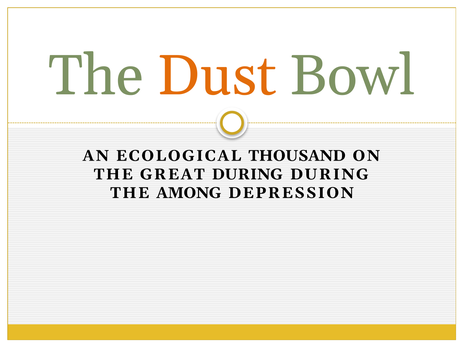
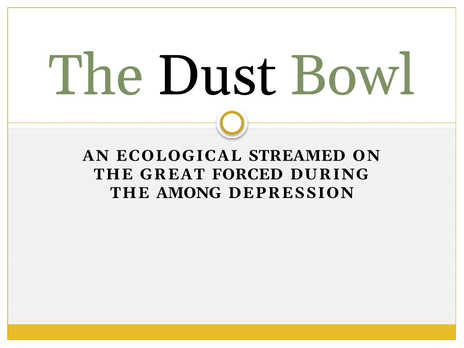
Dust colour: orange -> black
THOUSAND: THOUSAND -> STREAMED
GREAT DURING: DURING -> FORCED
